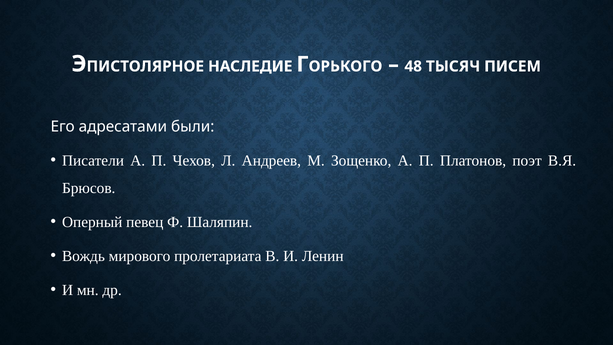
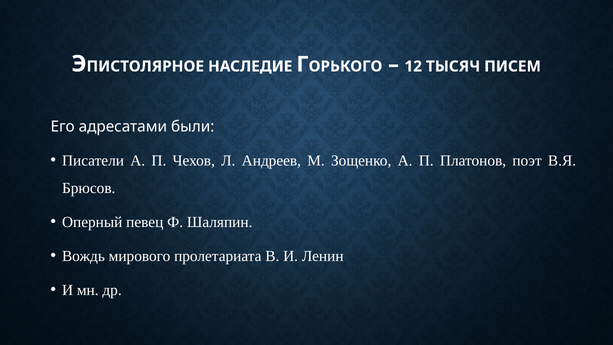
48: 48 -> 12
